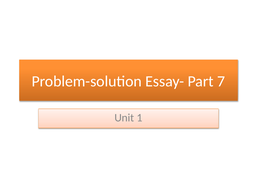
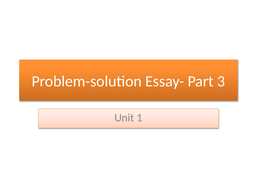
7: 7 -> 3
